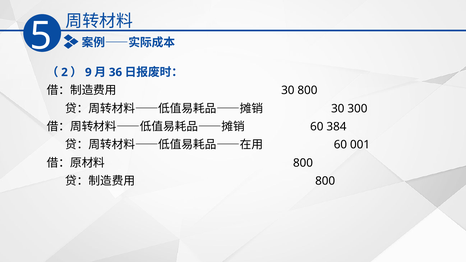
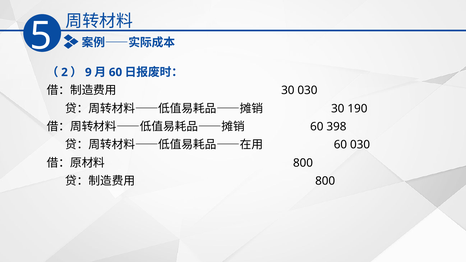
36: 36 -> 60
800 at (307, 90): 800 -> 030
300: 300 -> 190
384: 384 -> 398
001 at (360, 145): 001 -> 030
